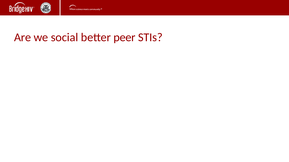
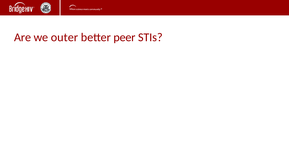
social: social -> outer
